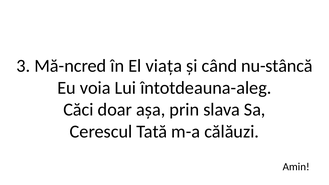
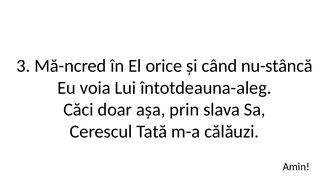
viața: viața -> orice
